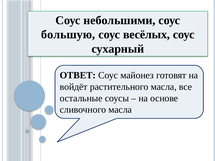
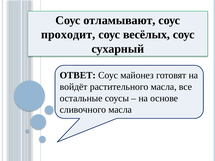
небольшими: небольшими -> отламывают
большую: большую -> проходит
